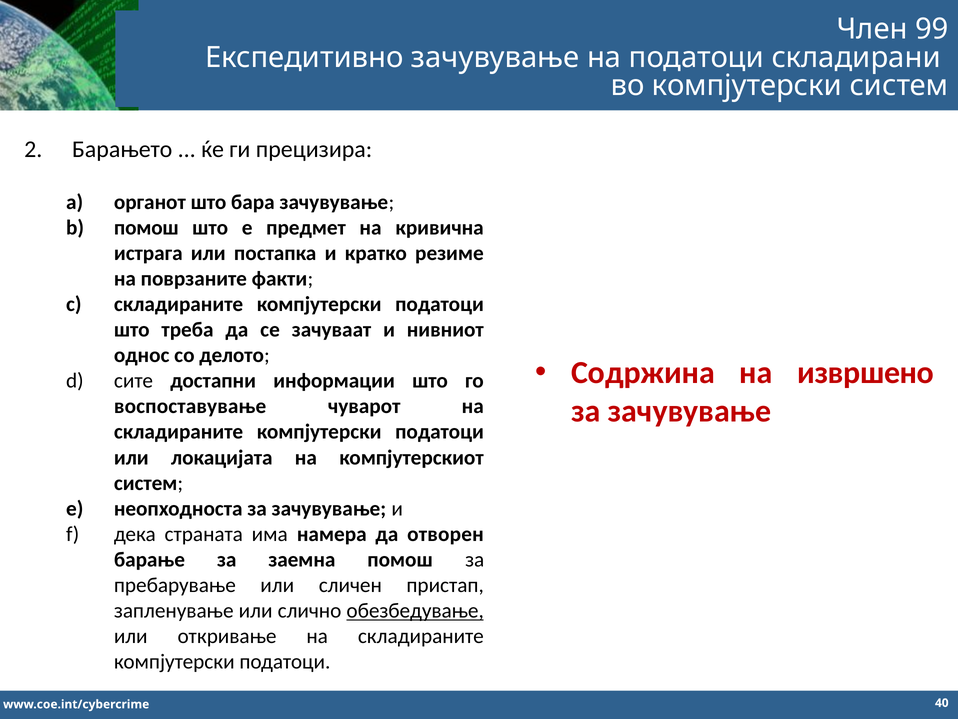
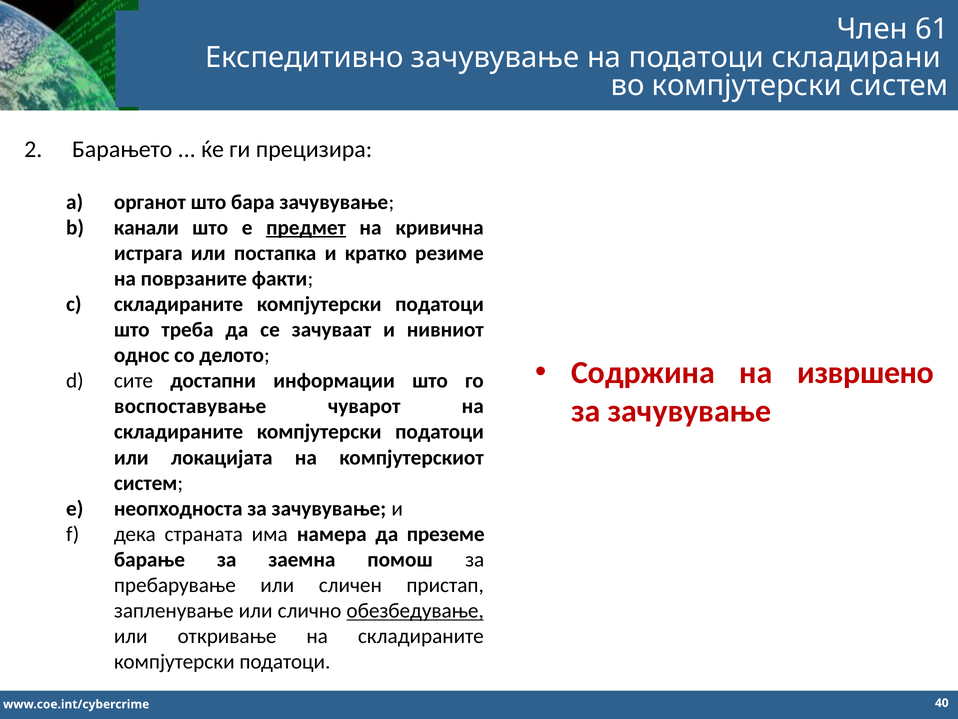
99: 99 -> 61
помош at (146, 227): помош -> канали
предмет underline: none -> present
отворен: отворен -> преземе
